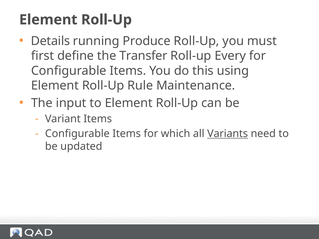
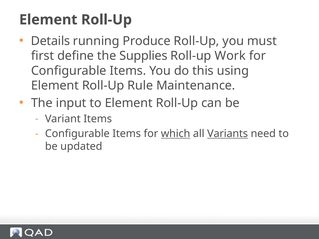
Transfer: Transfer -> Supplies
Every: Every -> Work
which underline: none -> present
